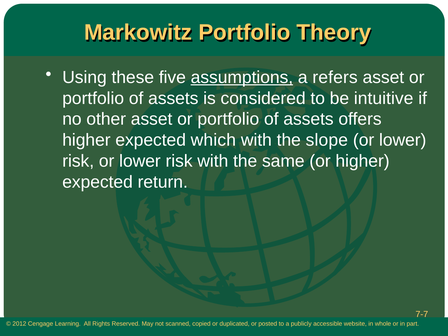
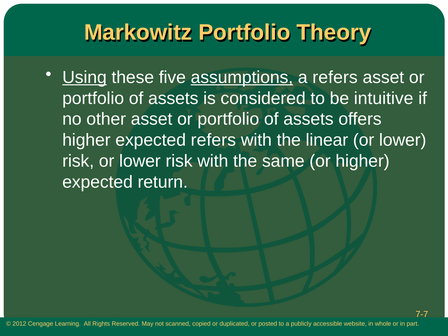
Using underline: none -> present
expected which: which -> refers
slope: slope -> linear
